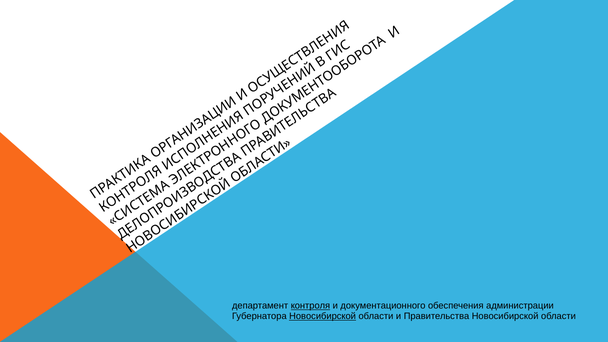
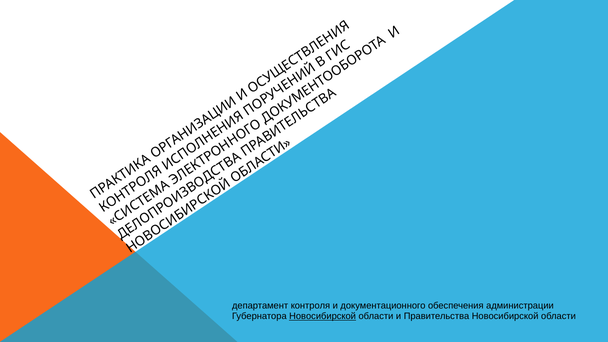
контроля underline: present -> none
